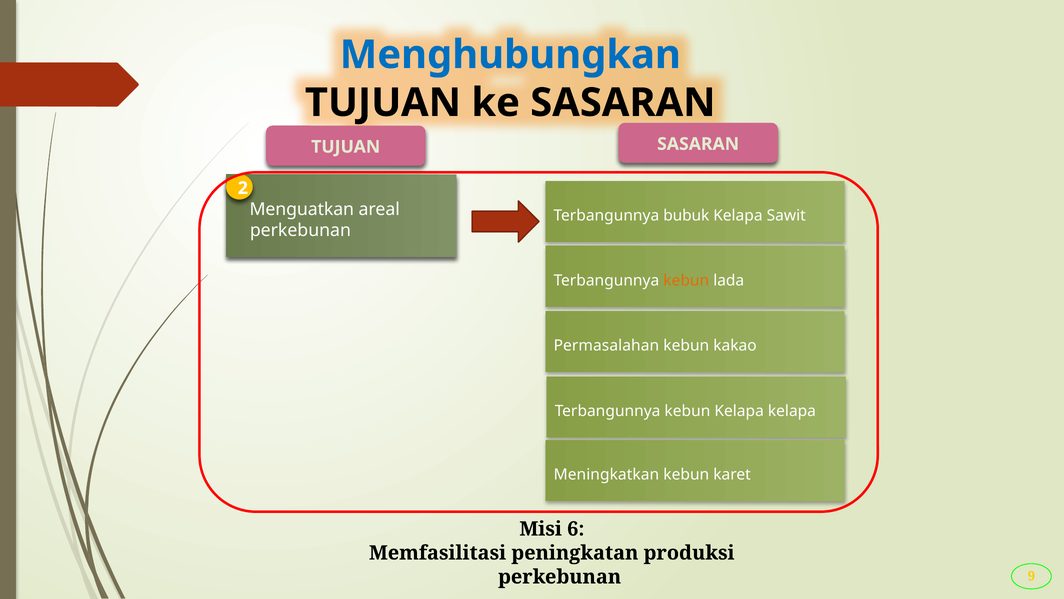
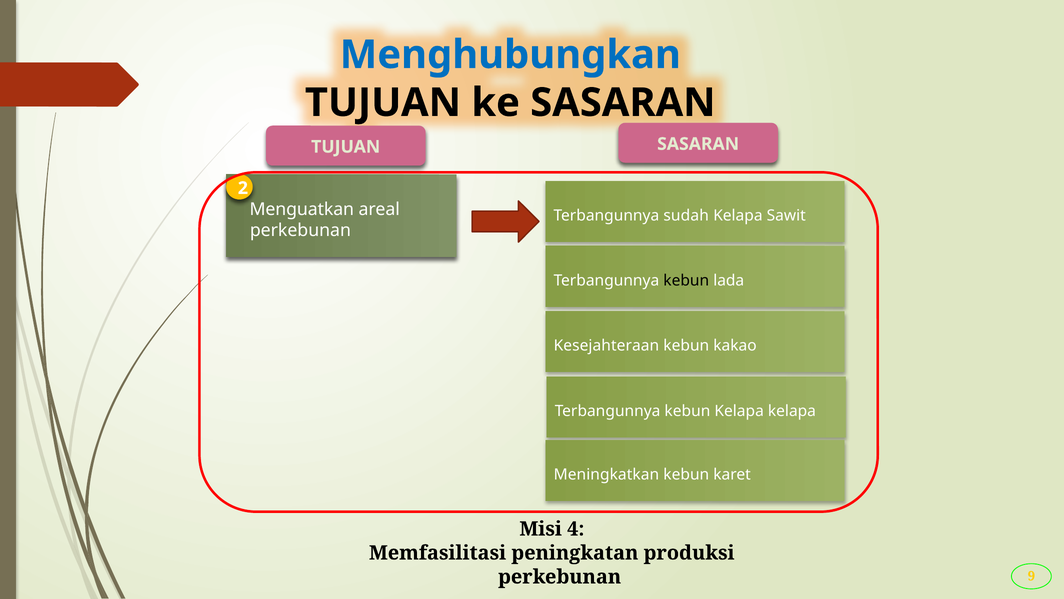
bubuk: bubuk -> sudah
kebun at (686, 280) colour: orange -> black
Permasalahan: Permasalahan -> Kesejahteraan
6: 6 -> 4
